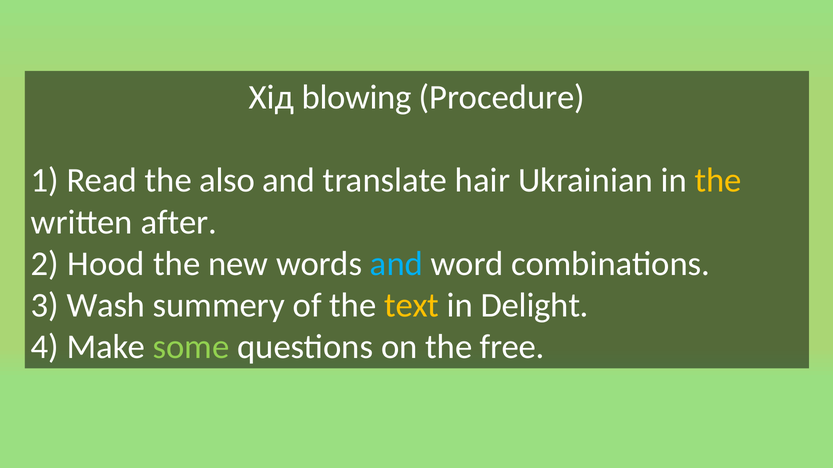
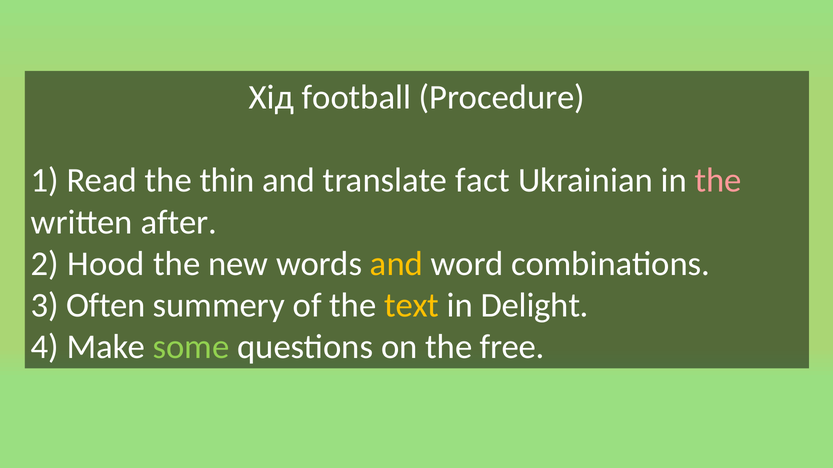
blowing: blowing -> football
also: also -> thin
hair: hair -> fact
the at (718, 181) colour: yellow -> pink
and at (396, 264) colour: light blue -> yellow
Wash: Wash -> Often
